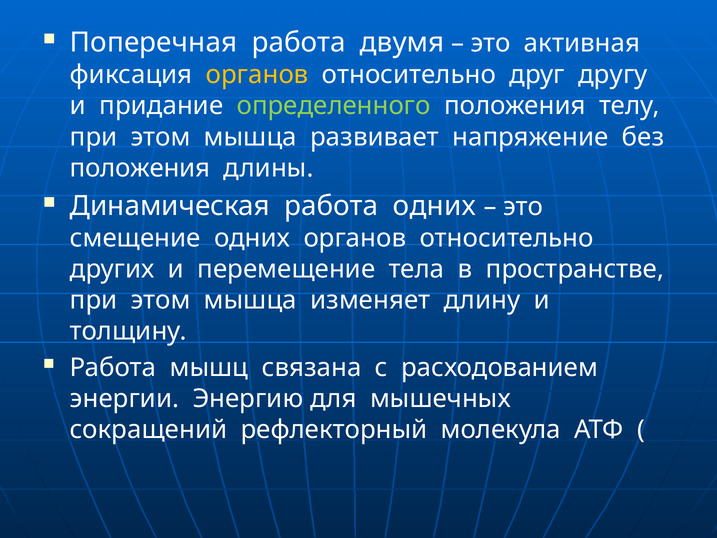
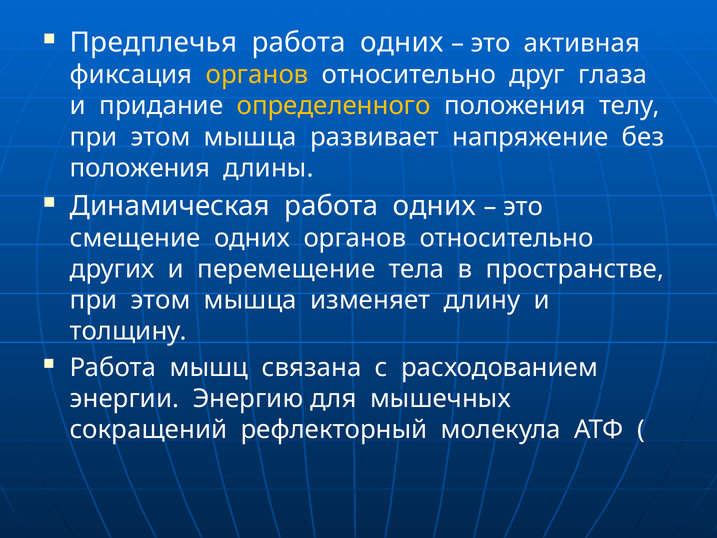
Поперечная: Поперечная -> Предплечья
двумя at (402, 43): двумя -> одних
другу: другу -> глаза
определенного colour: light green -> yellow
